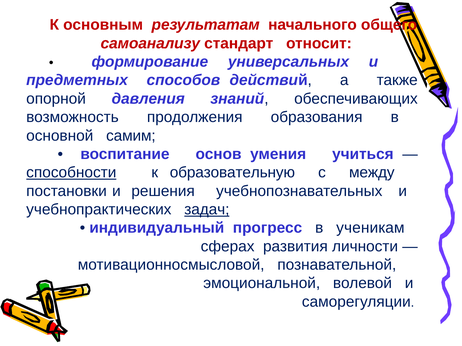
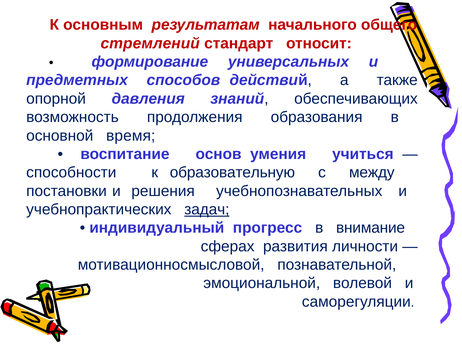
самоанализу: самоанализу -> стремлений
самим: самим -> время
способности underline: present -> none
ученикам: ученикам -> внимание
